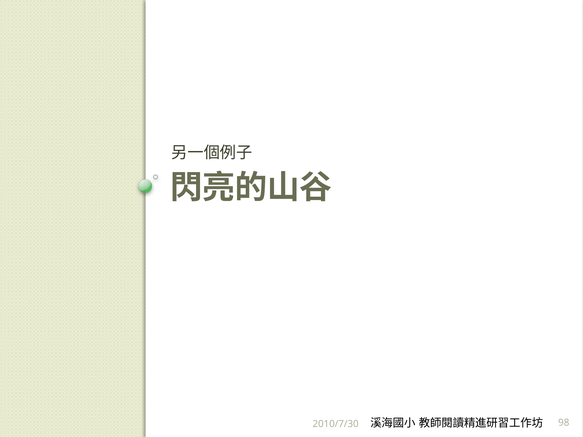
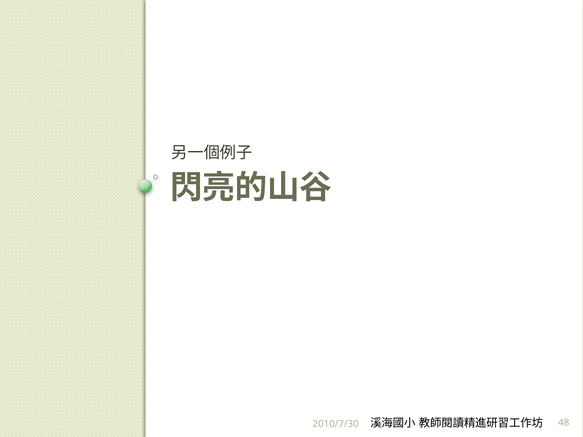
98: 98 -> 48
